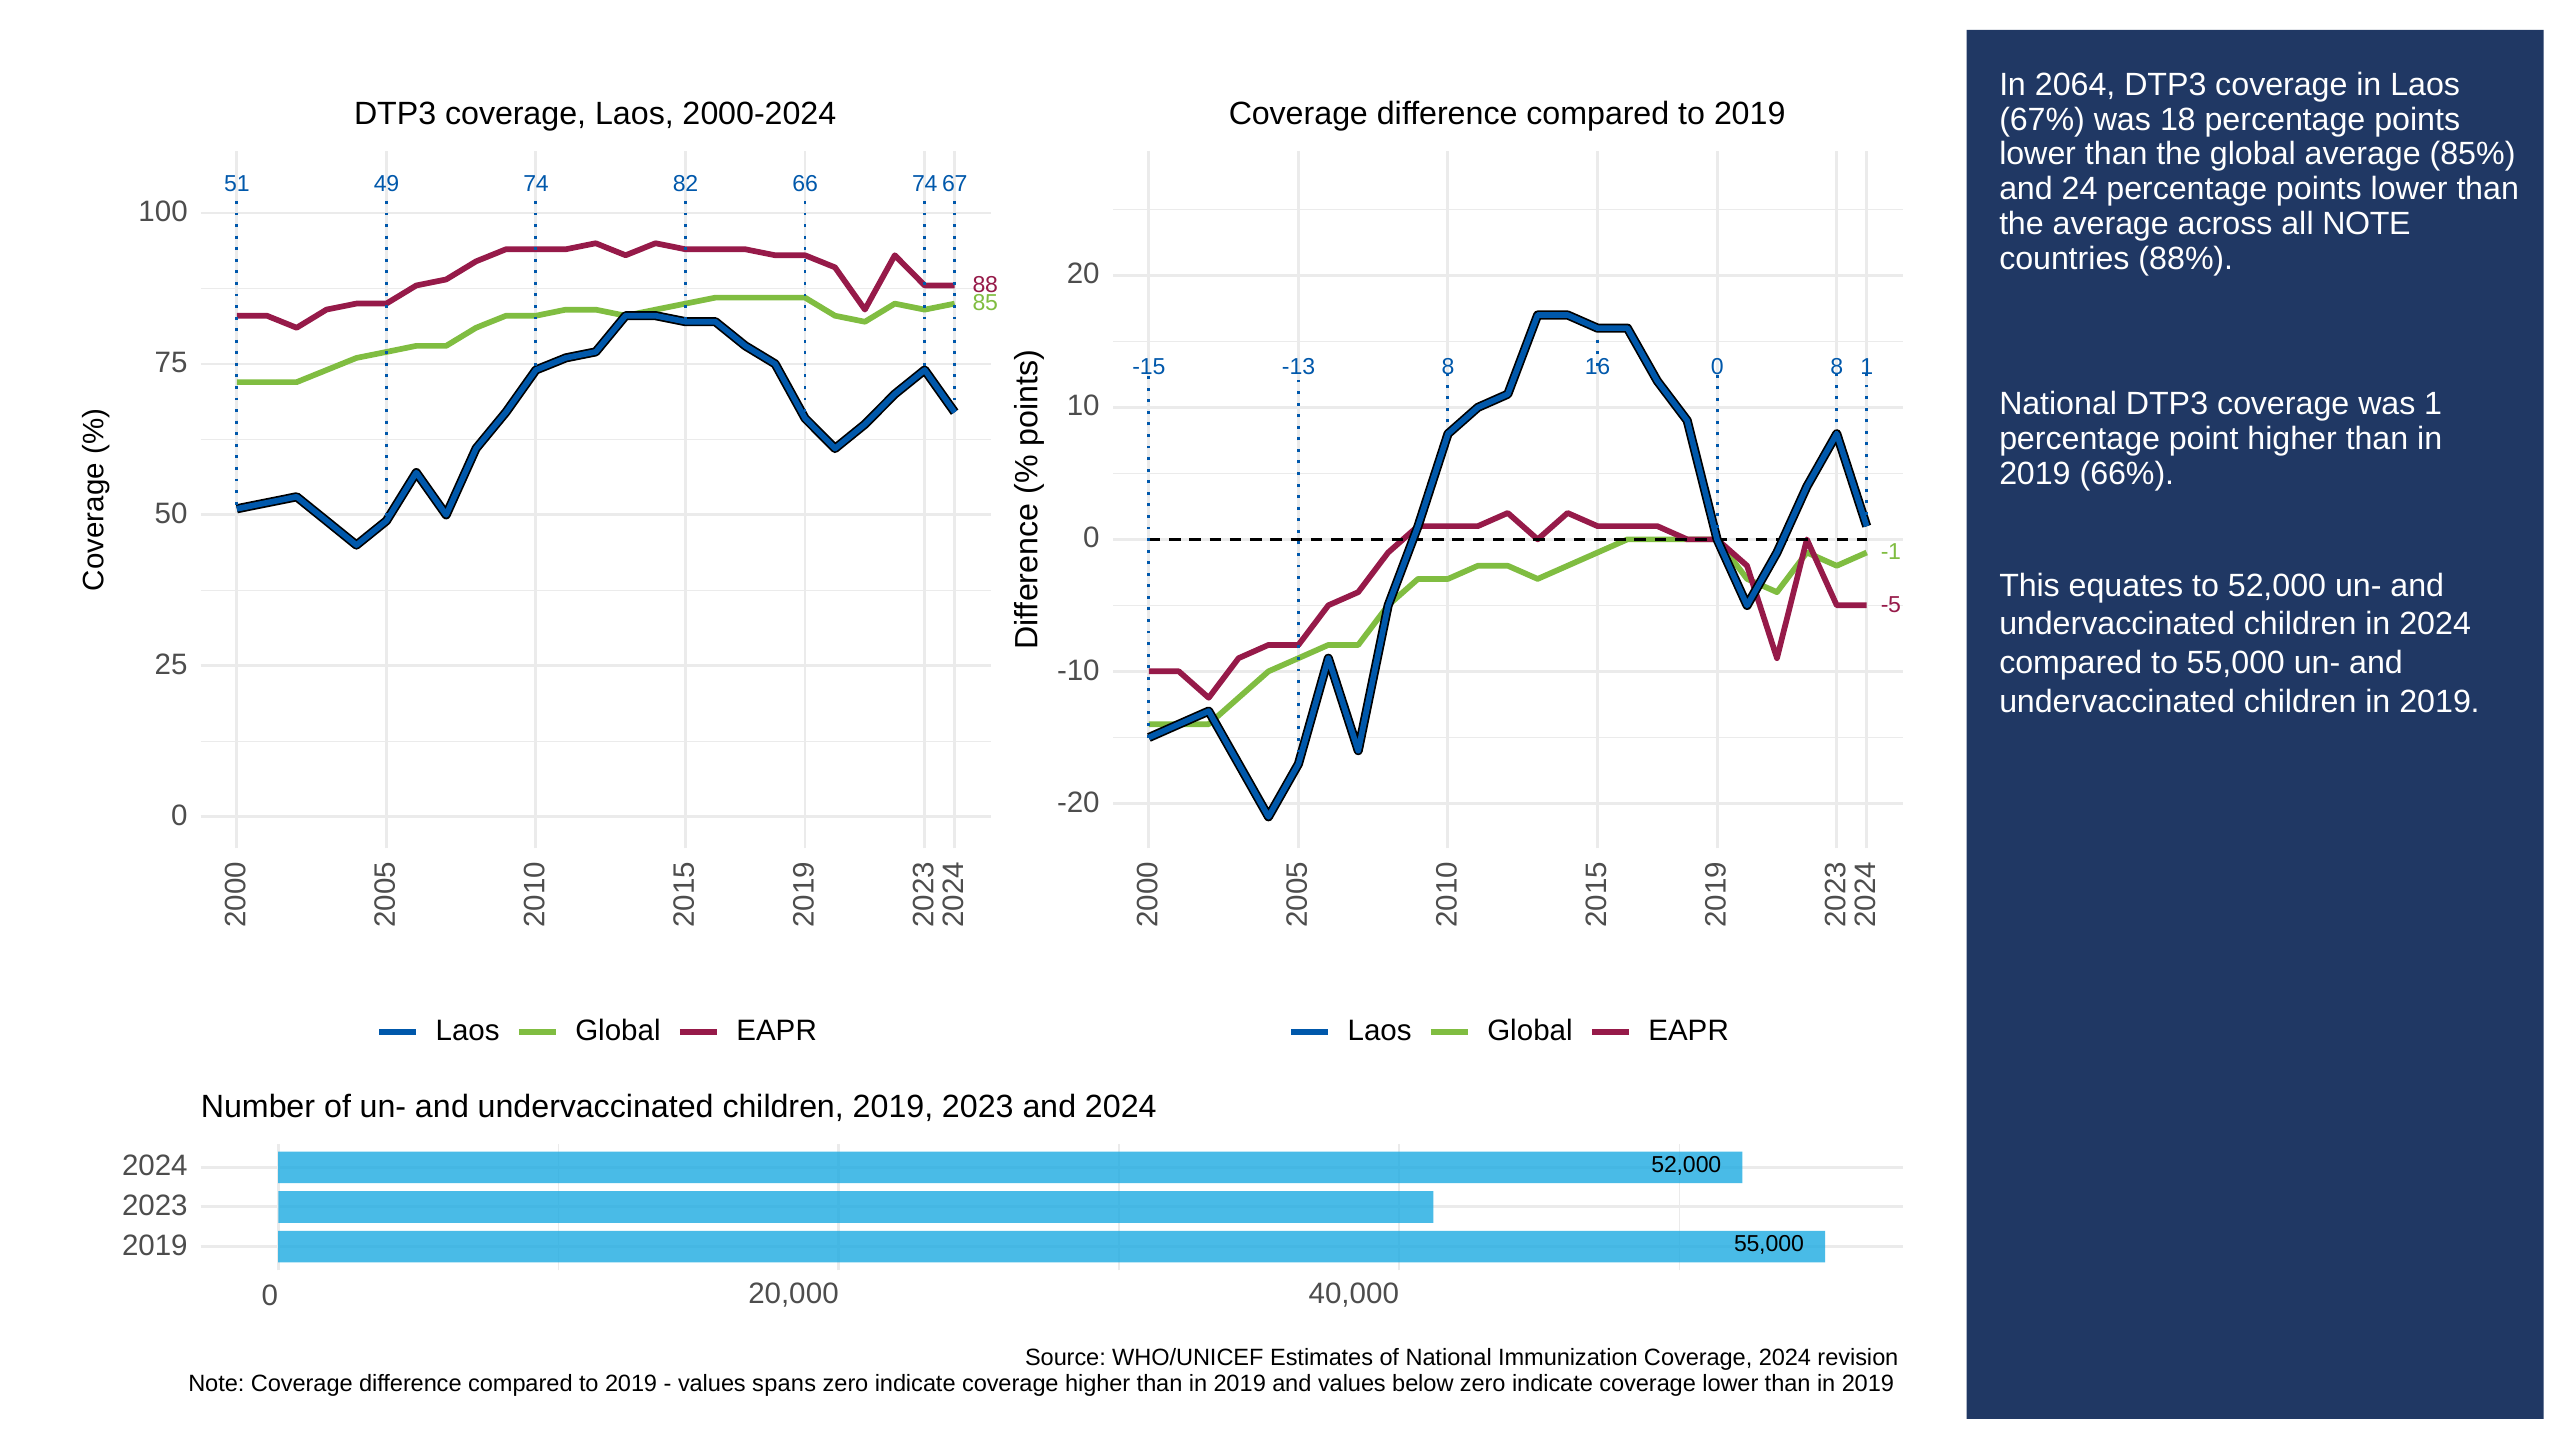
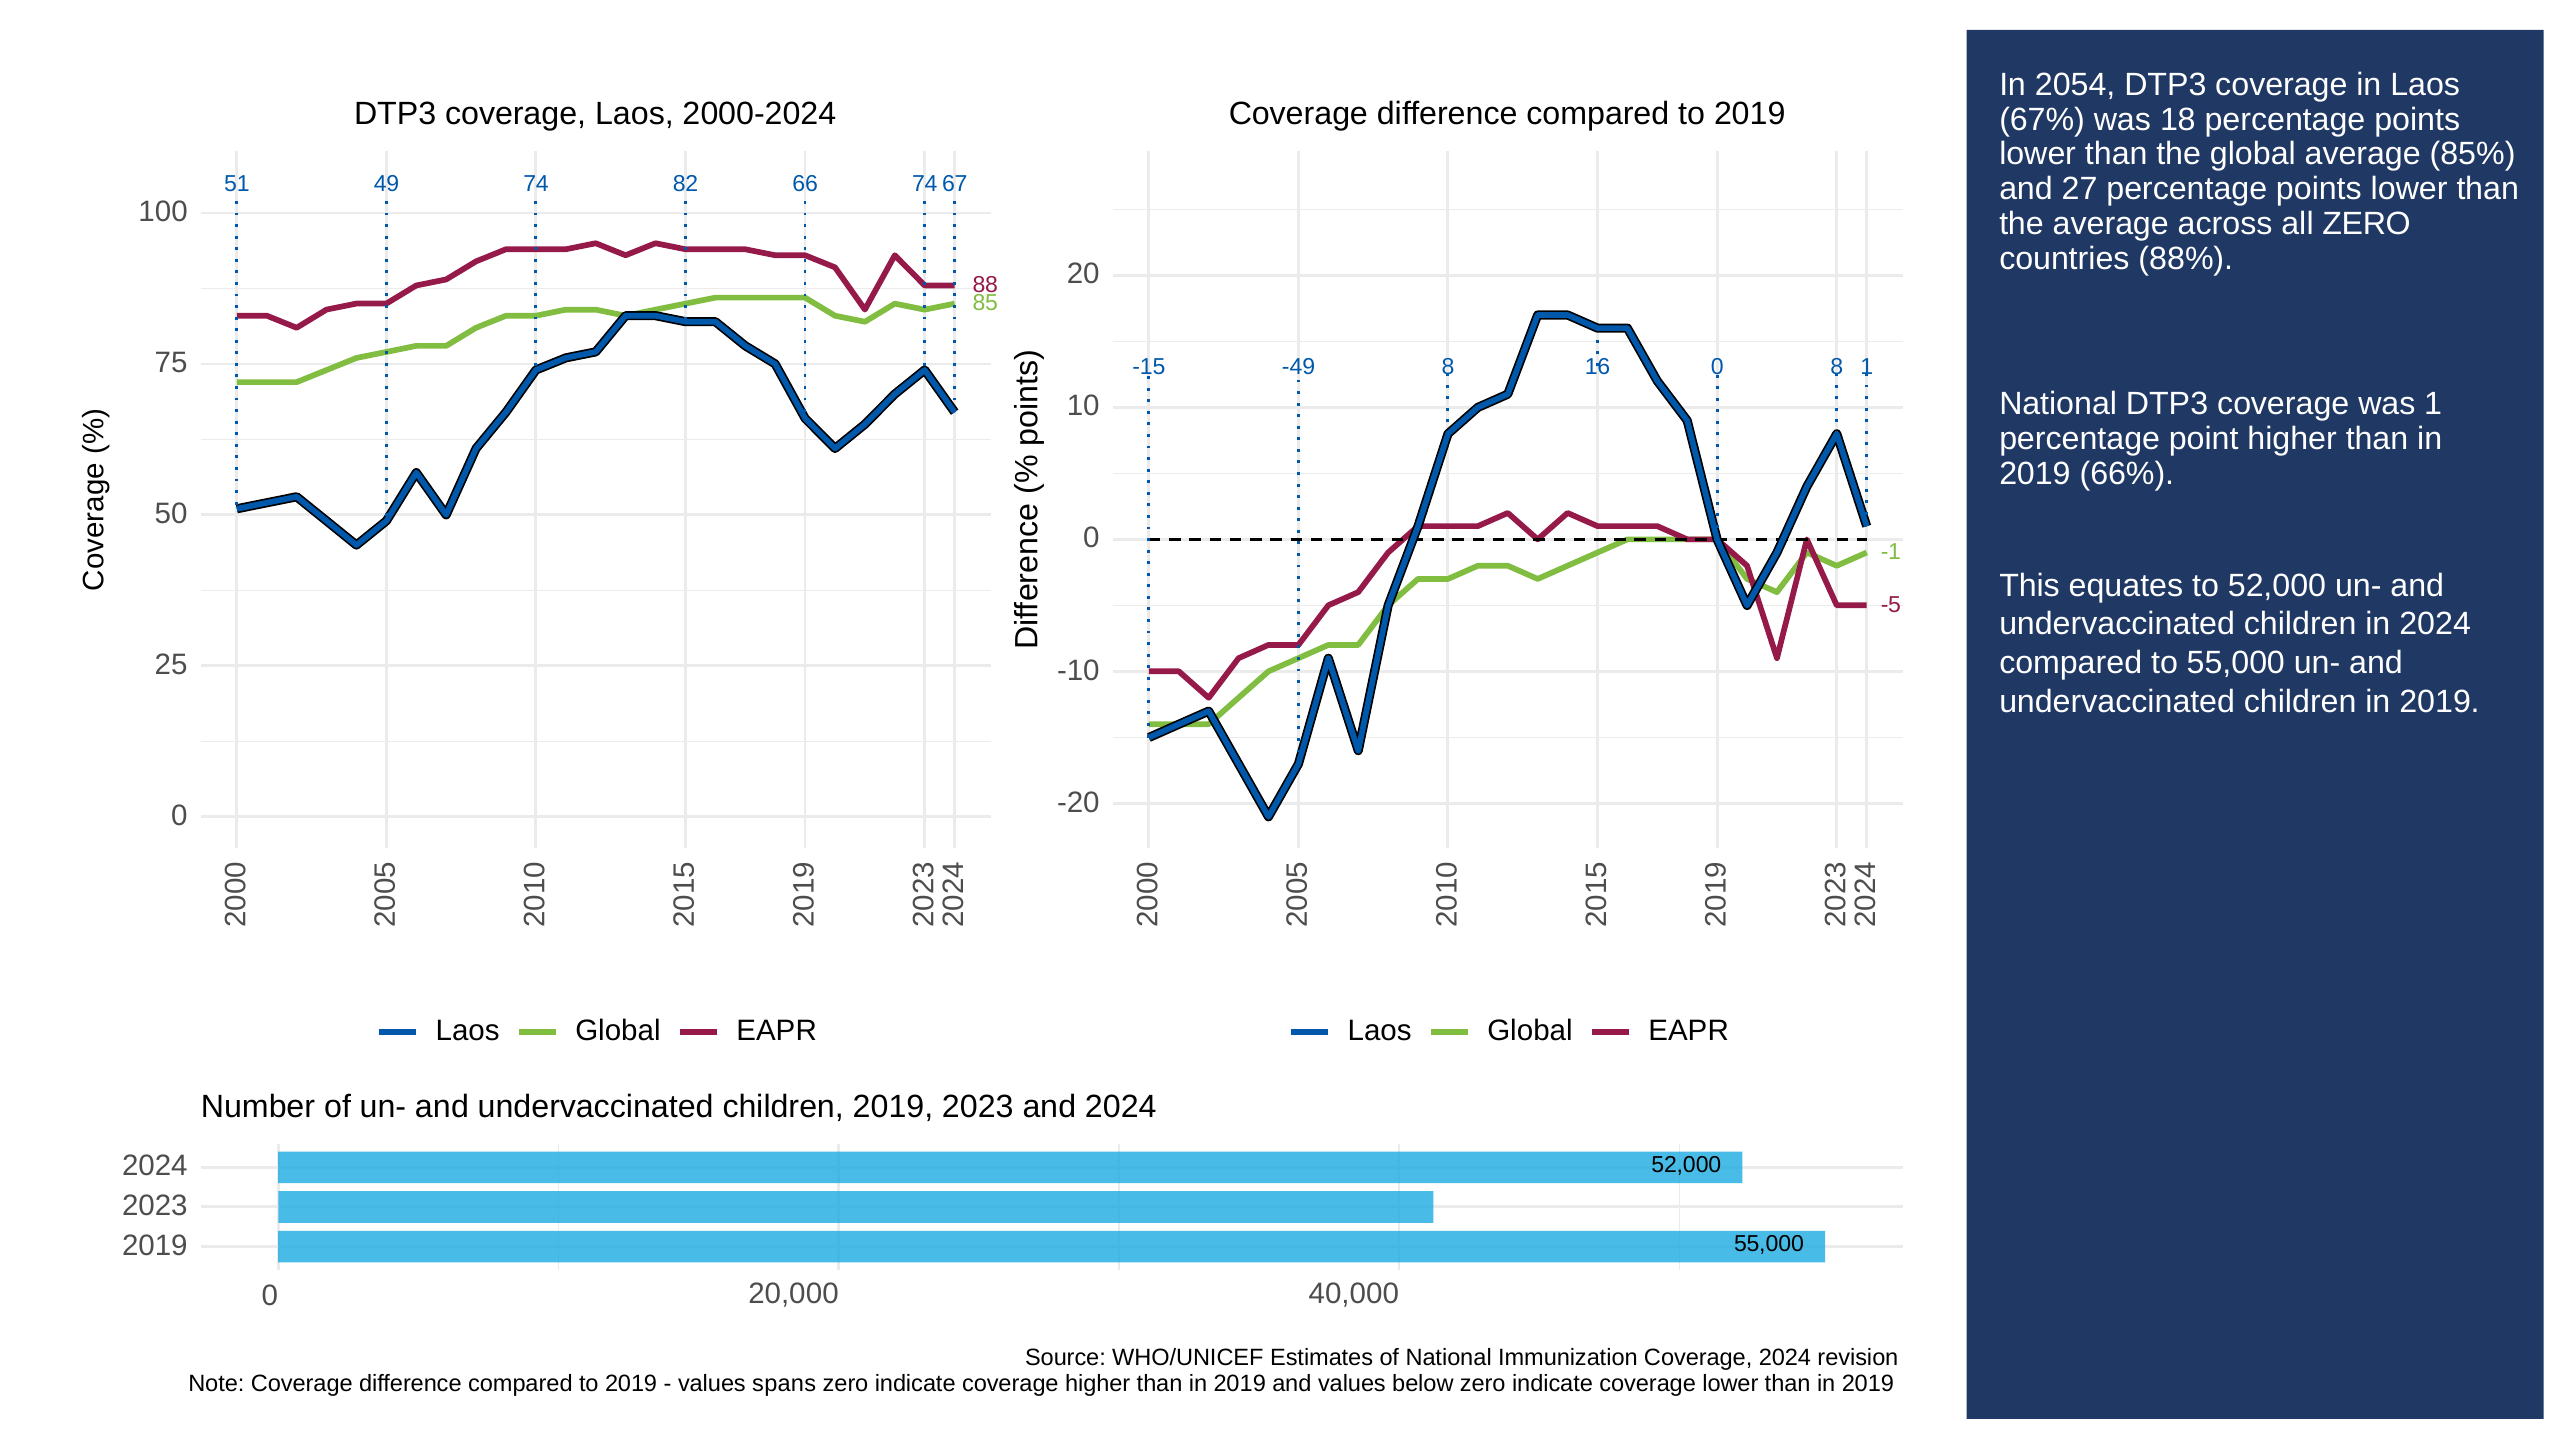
2064: 2064 -> 2054
24: 24 -> 27
all NOTE: NOTE -> ZERO
-13: -13 -> -49
